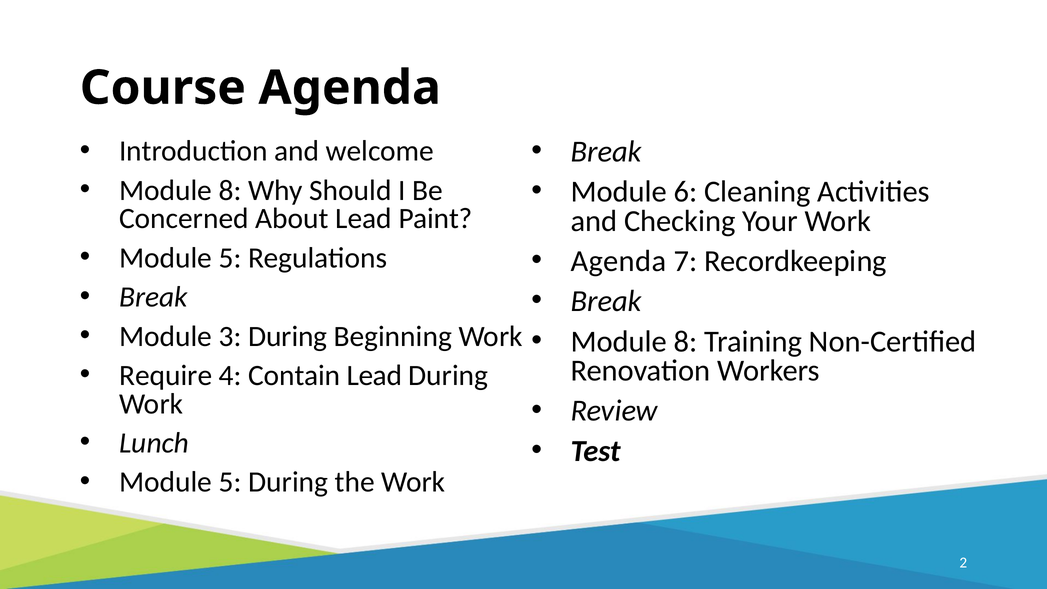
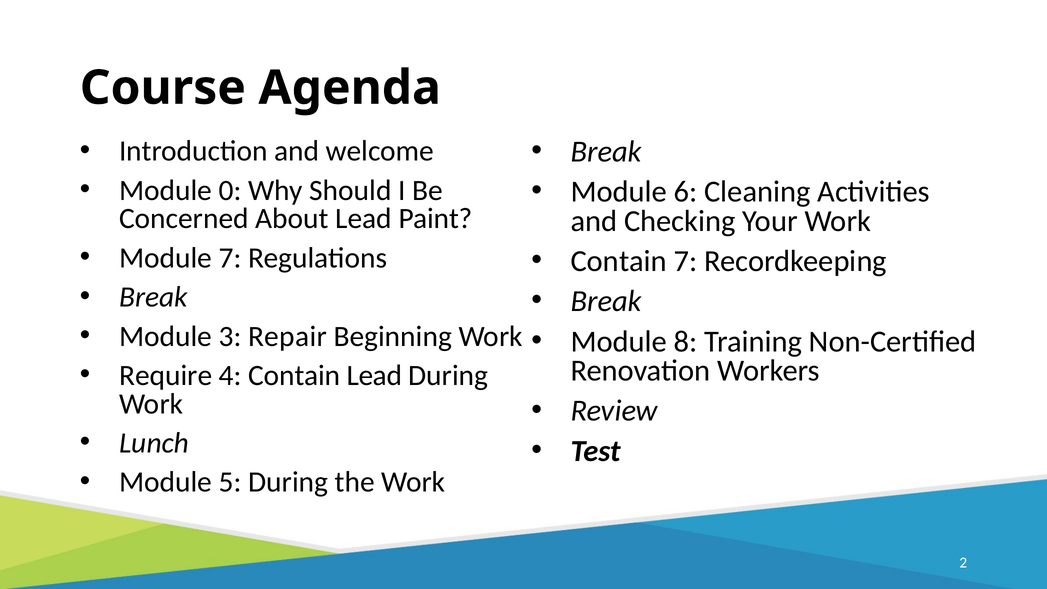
8 at (230, 190): 8 -> 0
5 at (230, 258): 5 -> 7
Agenda at (619, 261): Agenda -> Contain
3 During: During -> Repair
